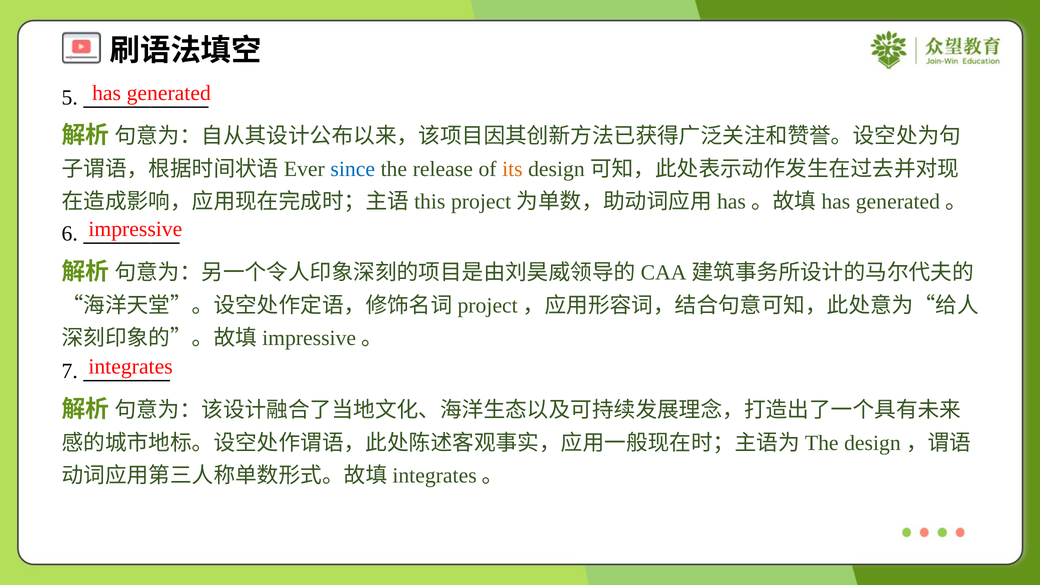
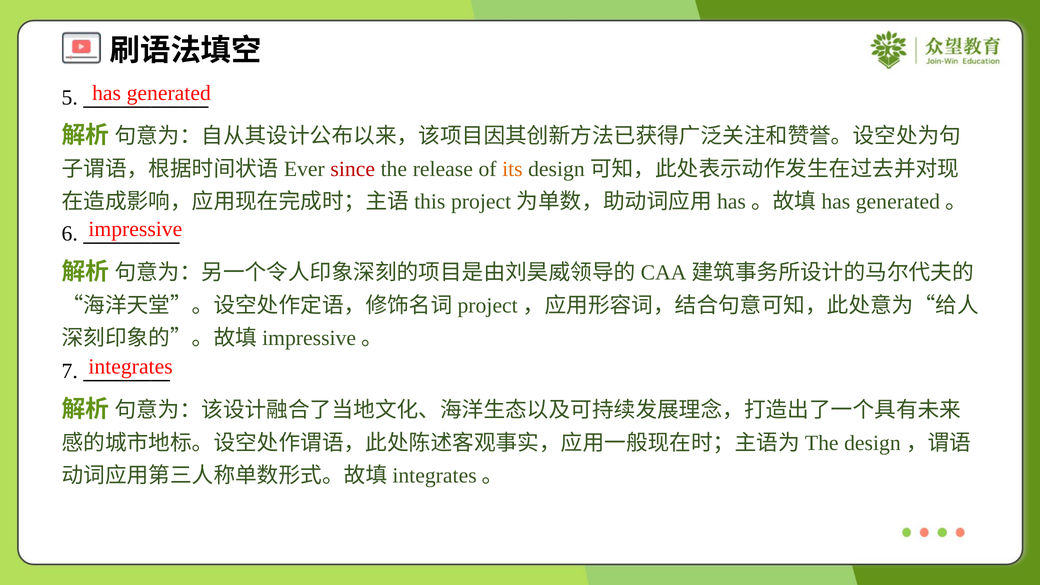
since colour: blue -> red
